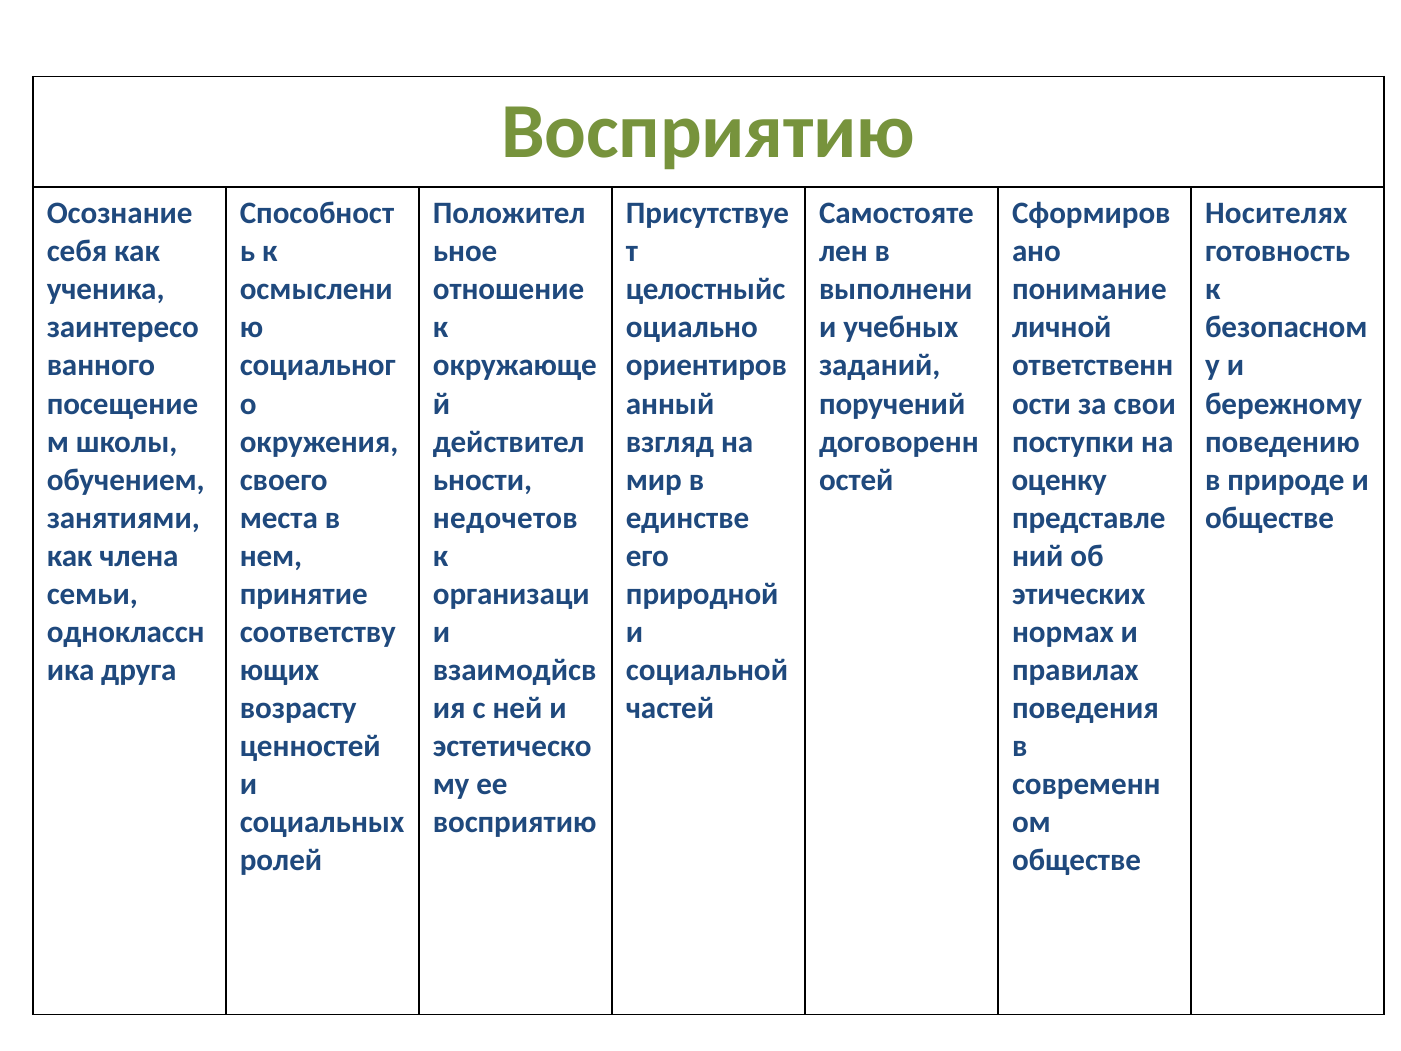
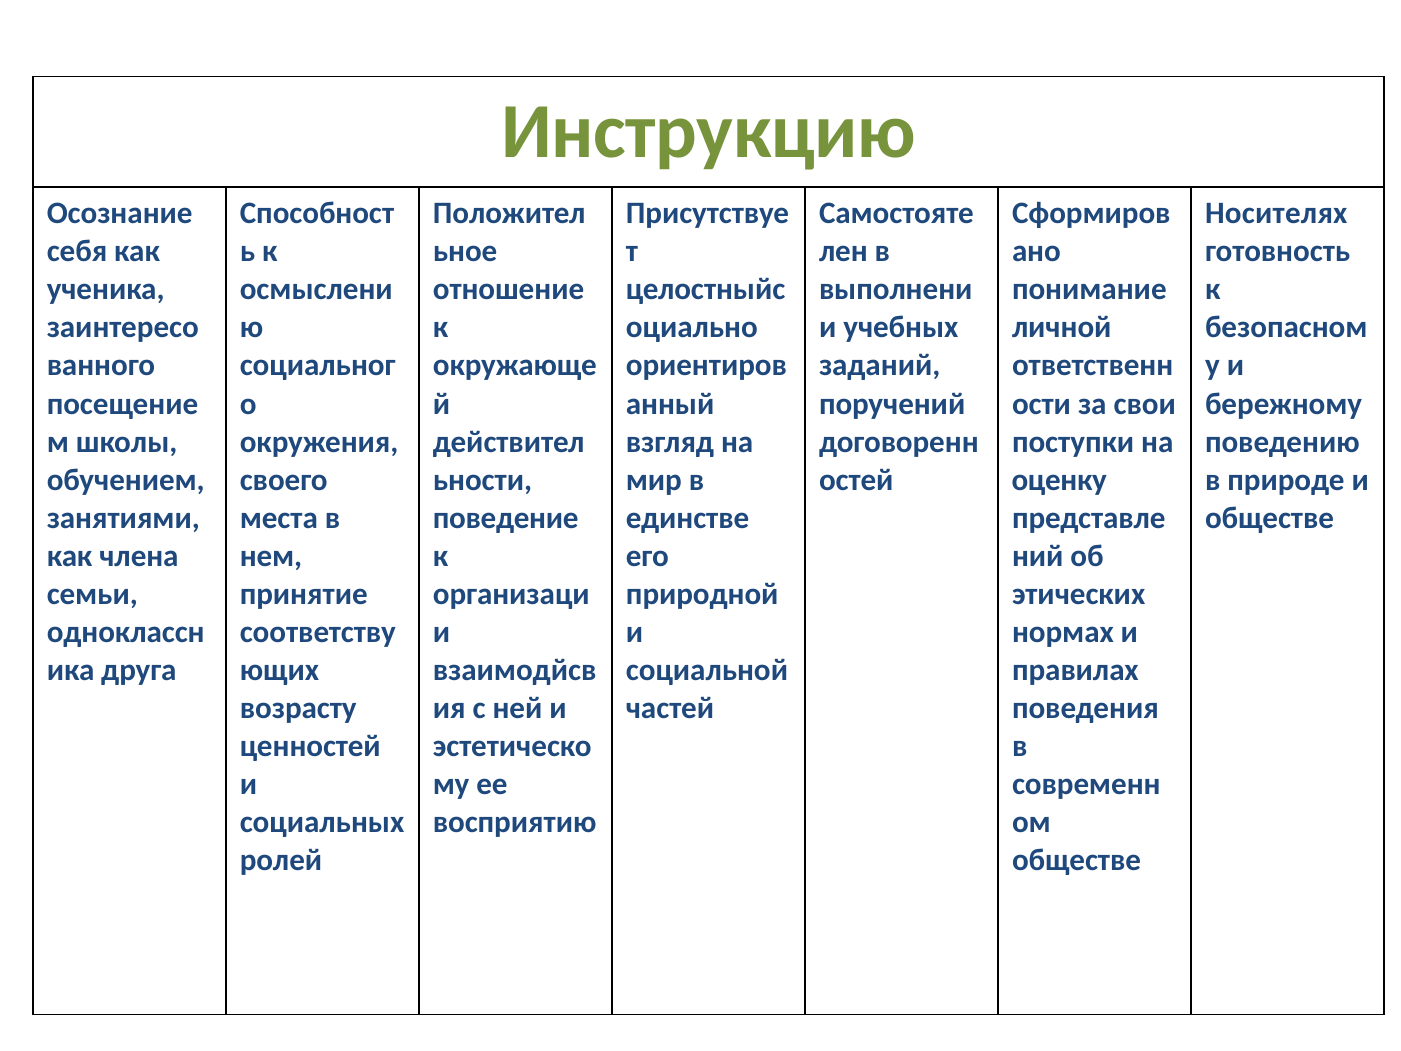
Восприятию at (708, 132): Восприятию -> Инструкцию
недочетов: недочетов -> поведение
